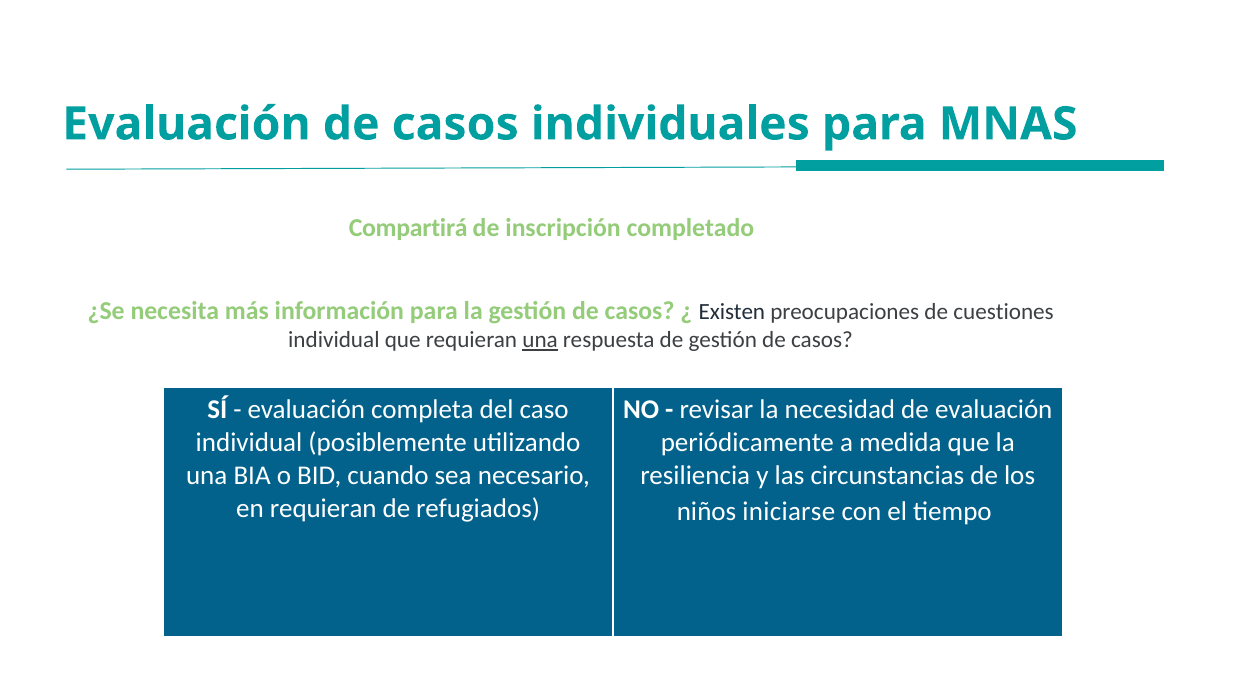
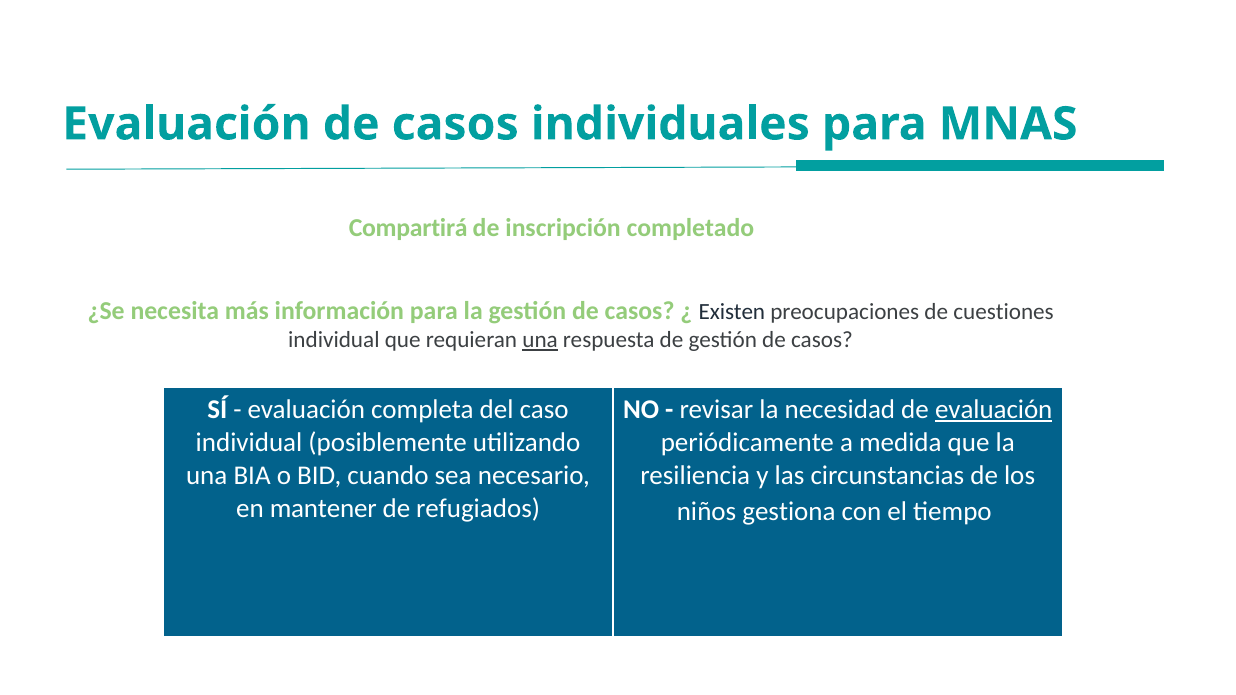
evaluación at (994, 409) underline: none -> present
en requieran: requieran -> mantener
iniciarse: iniciarse -> gestiona
